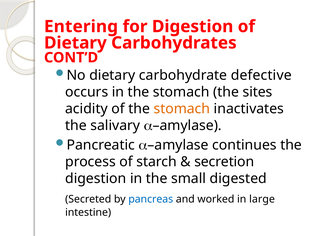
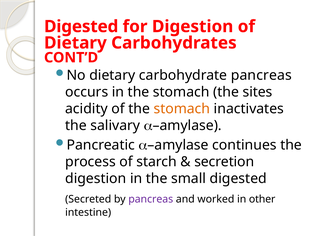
Entering at (81, 27): Entering -> Digested
carbohydrate defective: defective -> pancreas
pancreas at (151, 199) colour: blue -> purple
large: large -> other
